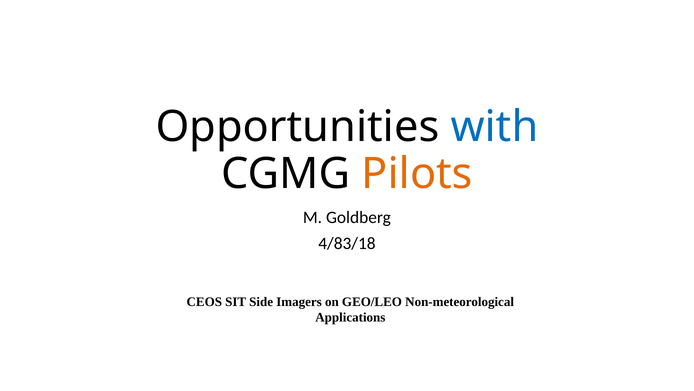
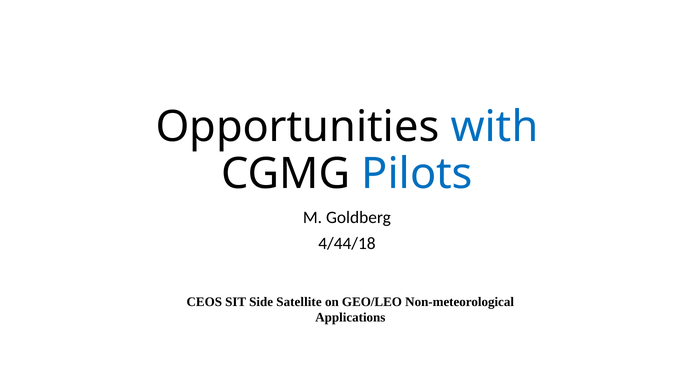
Pilots colour: orange -> blue
4/83/18: 4/83/18 -> 4/44/18
Imagers: Imagers -> Satellite
